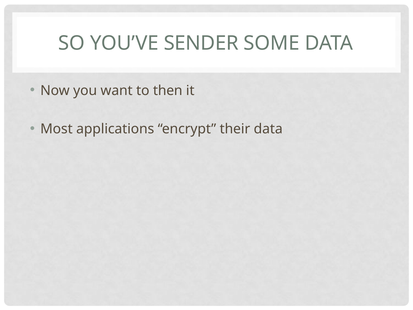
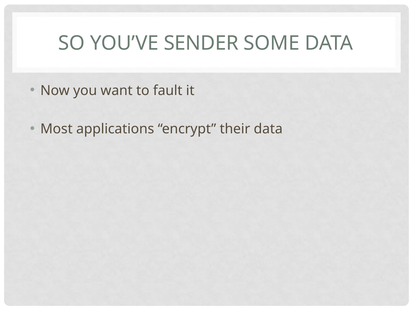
then: then -> fault
